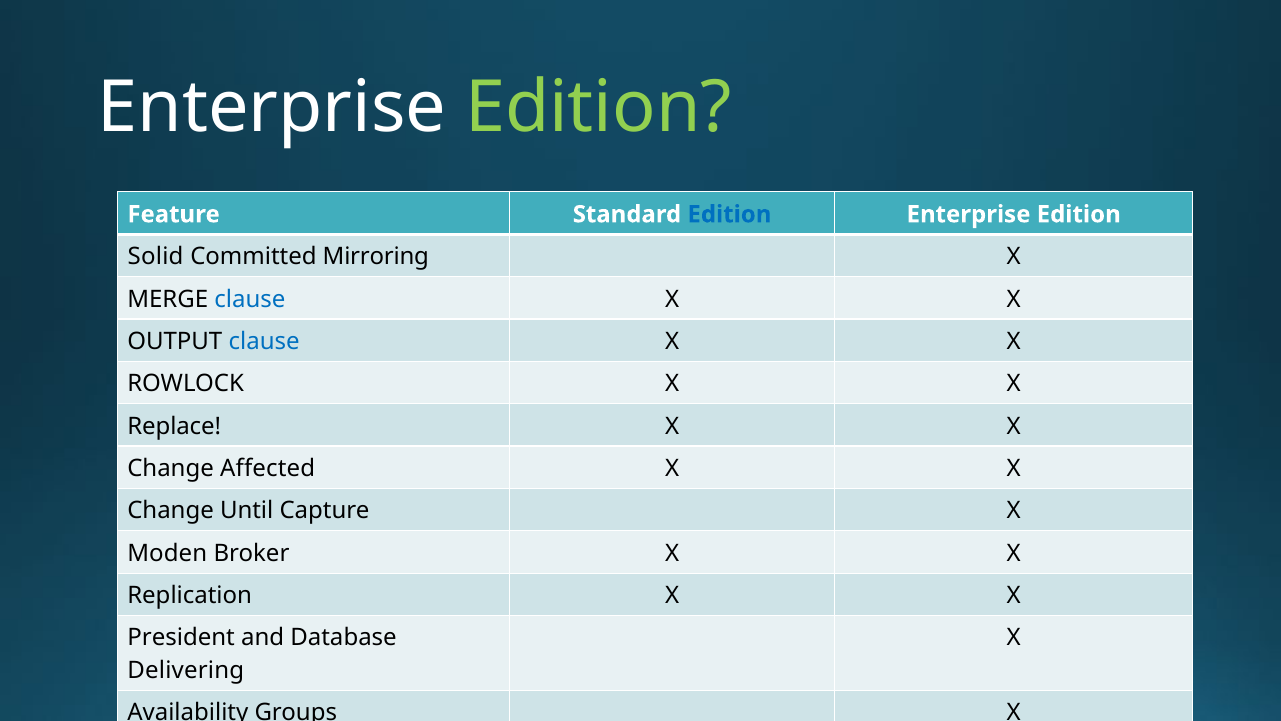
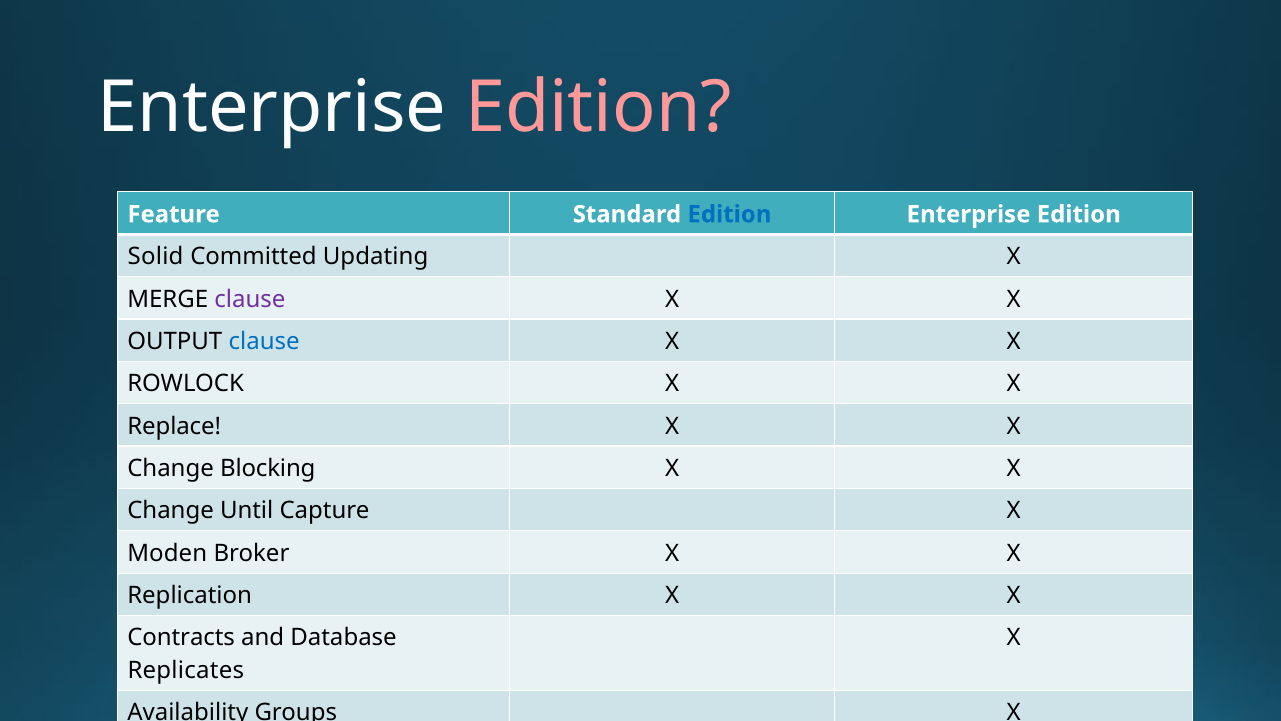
Edition at (598, 108) colour: light green -> pink
Mirroring: Mirroring -> Updating
clause at (250, 299) colour: blue -> purple
Affected: Affected -> Blocking
President: President -> Contracts
Delivering: Delivering -> Replicates
